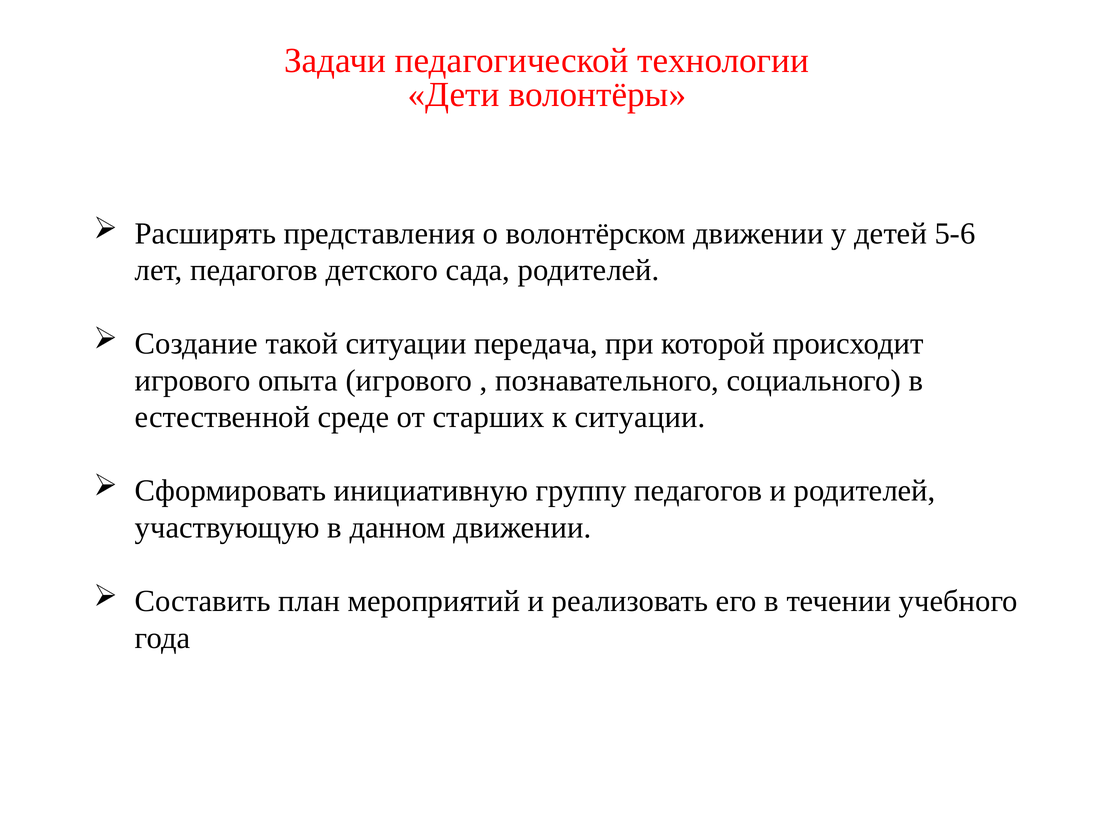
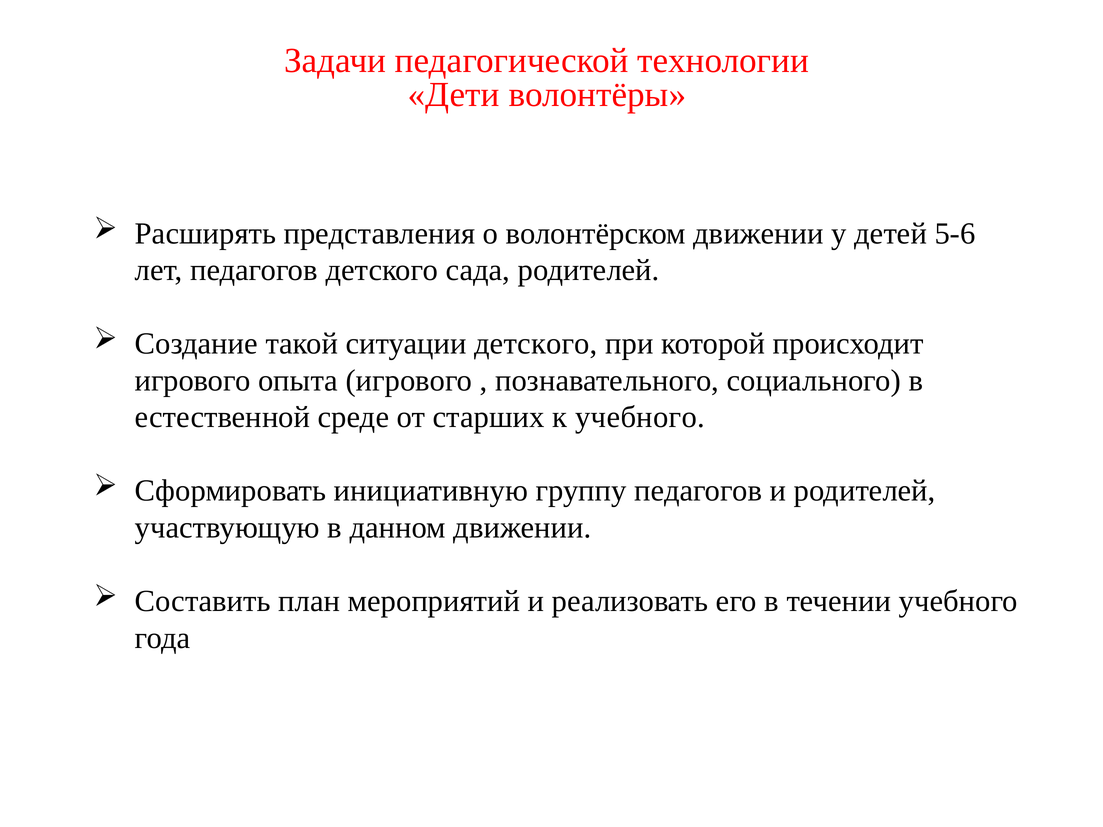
ситуации передача: передача -> детского
к ситуации: ситуации -> учебного
